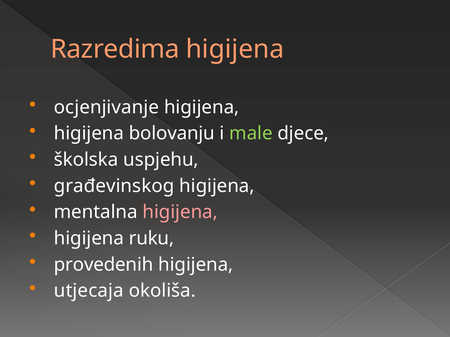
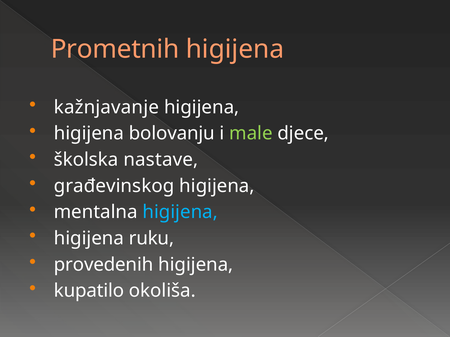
Razredima: Razredima -> Prometnih
ocjenjivanje: ocjenjivanje -> kažnjavanje
uspjehu: uspjehu -> nastave
higijena at (180, 212) colour: pink -> light blue
utjecaja: utjecaja -> kupatilo
